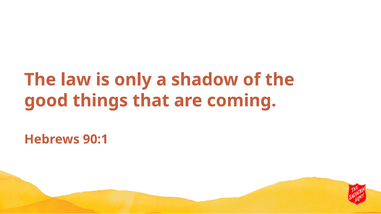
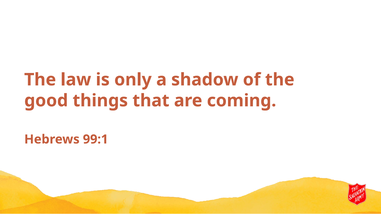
90:1: 90:1 -> 99:1
